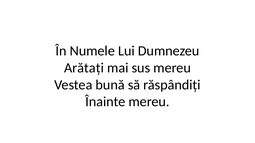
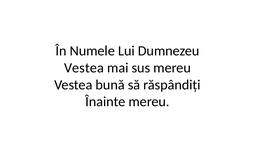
Arătați at (84, 68): Arătați -> Vestea
